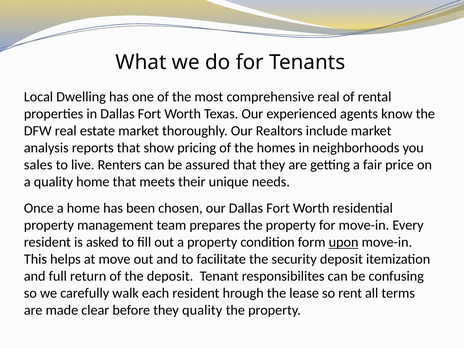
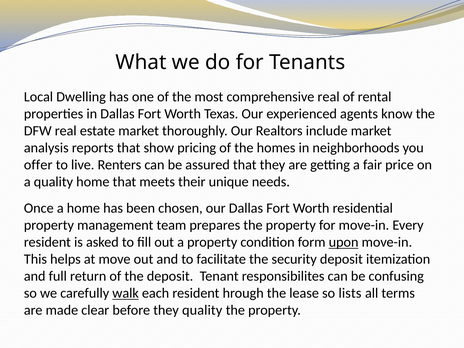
sales: sales -> offer
walk underline: none -> present
rent: rent -> lists
